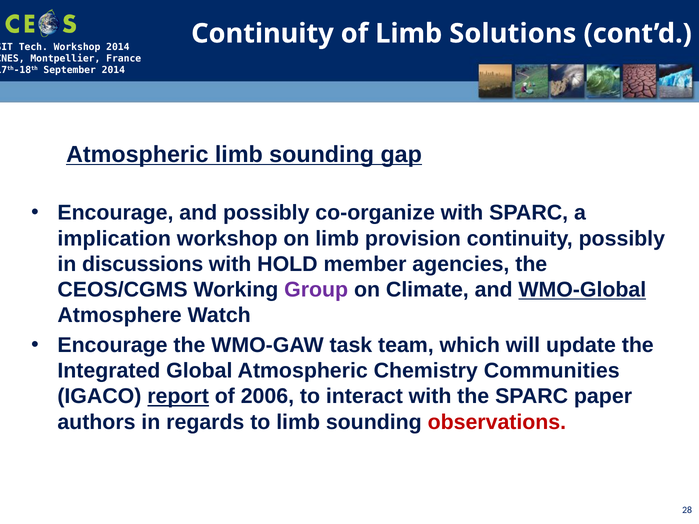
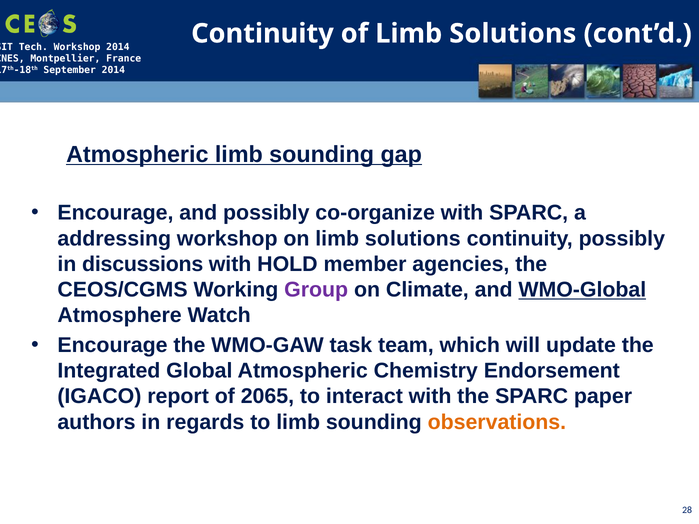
implication: implication -> addressing
on limb provision: provision -> solutions
Communities: Communities -> Endorsement
report underline: present -> none
2006: 2006 -> 2065
observations colour: red -> orange
